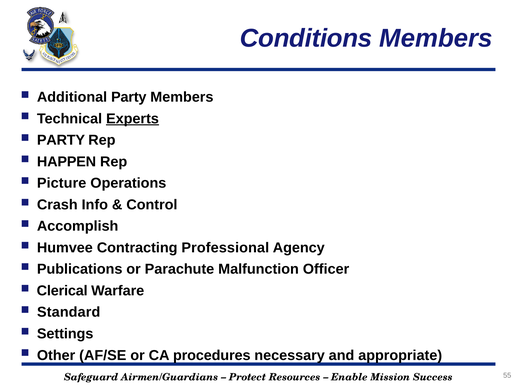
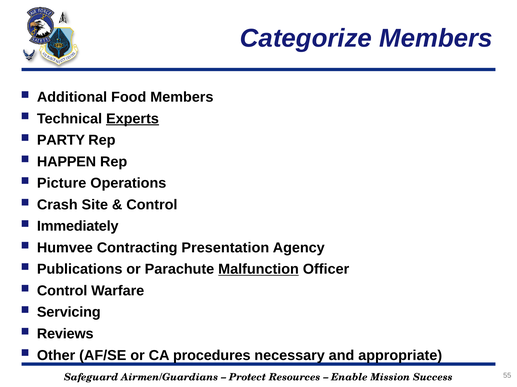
Conditions: Conditions -> Categorize
Additional Party: Party -> Food
Info: Info -> Site
Accomplish: Accomplish -> Immediately
Professional: Professional -> Presentation
Malfunction underline: none -> present
Clerical at (62, 291): Clerical -> Control
Standard: Standard -> Servicing
Settings: Settings -> Reviews
